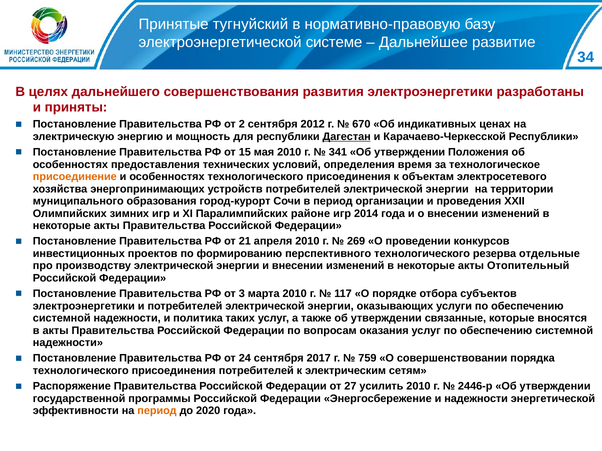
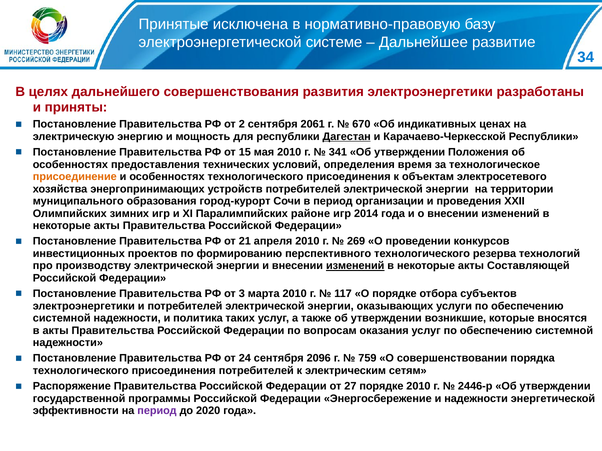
тугнуйский: тугнуйский -> исключена
2012: 2012 -> 2061
отдельные: отдельные -> технологий
изменений at (355, 266) underline: none -> present
Отопительный: Отопительный -> Составляющей
связанные: связанные -> возникшие
2017: 2017 -> 2096
27 усилить: усилить -> порядке
период at (157, 411) colour: orange -> purple
